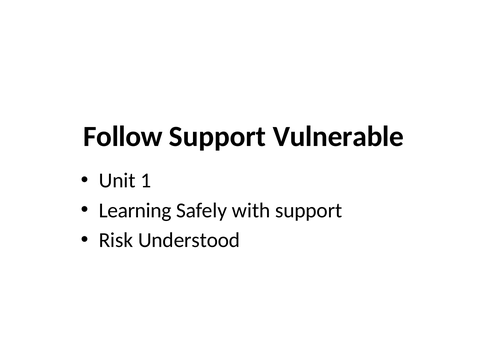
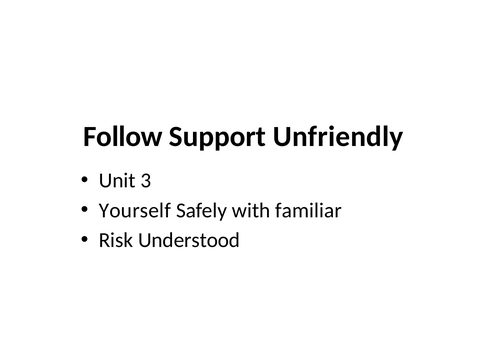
Vulnerable: Vulnerable -> Unfriendly
1: 1 -> 3
Learning: Learning -> Yourself
with support: support -> familiar
